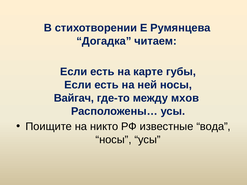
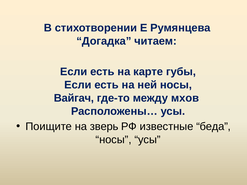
никто: никто -> зверь
вода: вода -> беда
